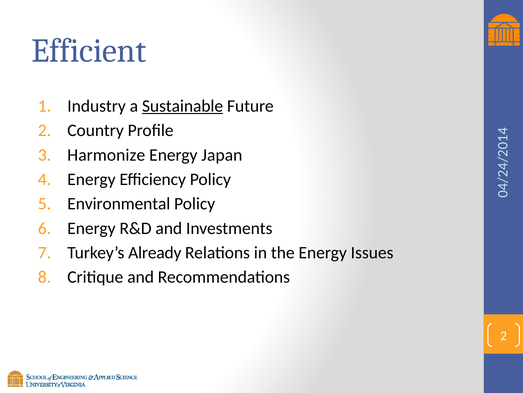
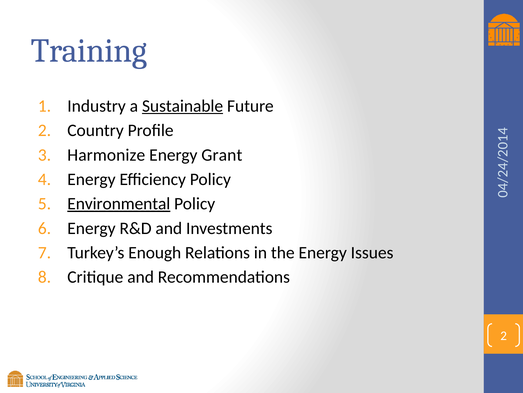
Efficient: Efficient -> Training
Japan: Japan -> Grant
Environmental underline: none -> present
Already: Already -> Enough
